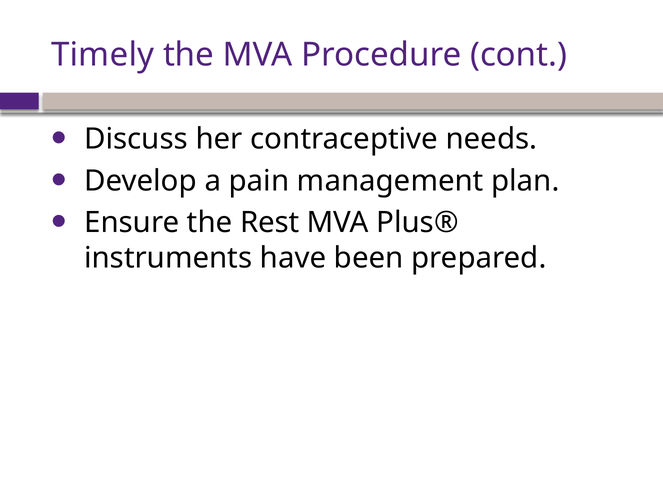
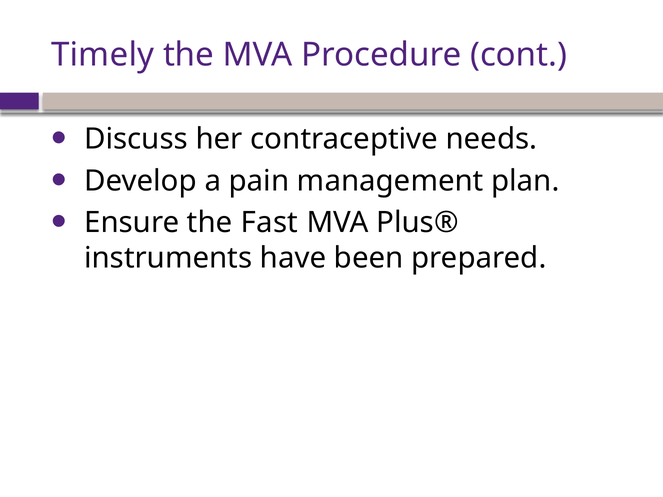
Rest: Rest -> Fast
